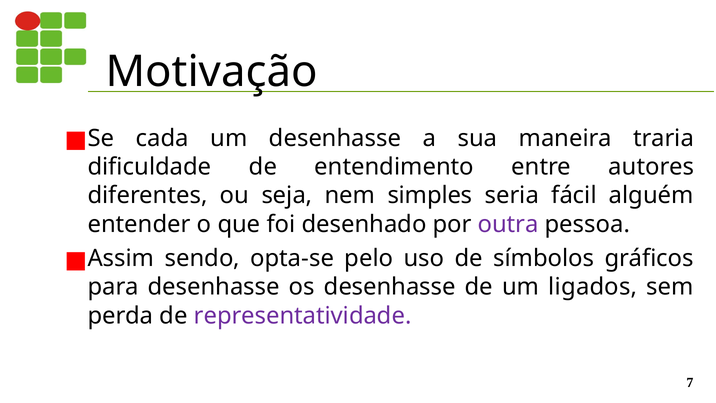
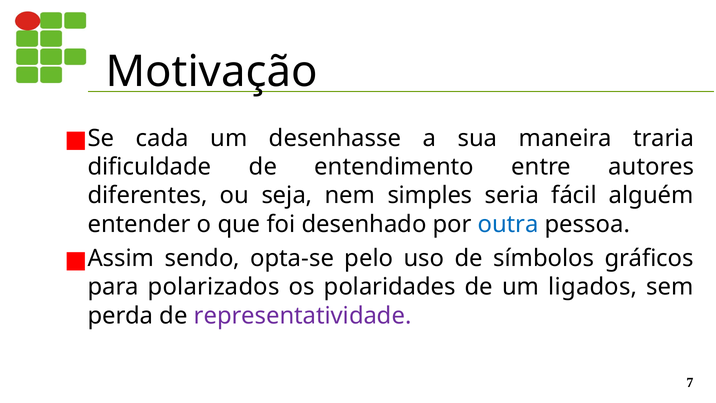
outra colour: purple -> blue
para desenhasse: desenhasse -> polarizados
os desenhasse: desenhasse -> polaridades
